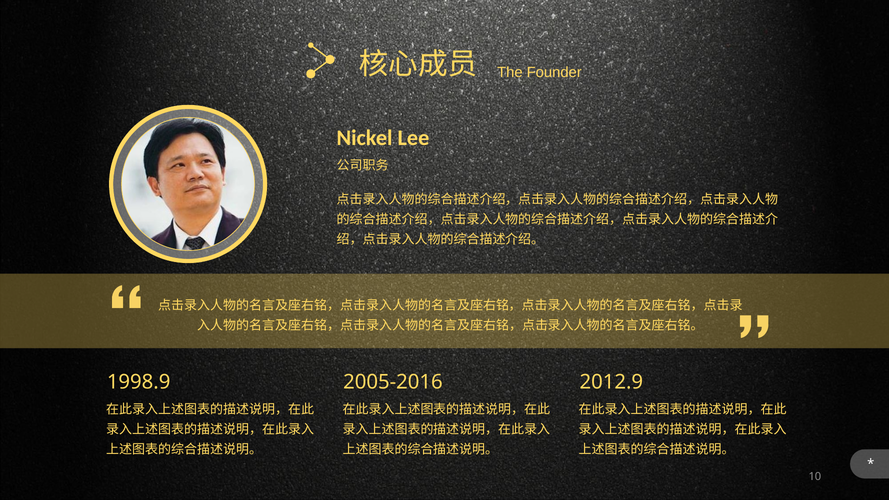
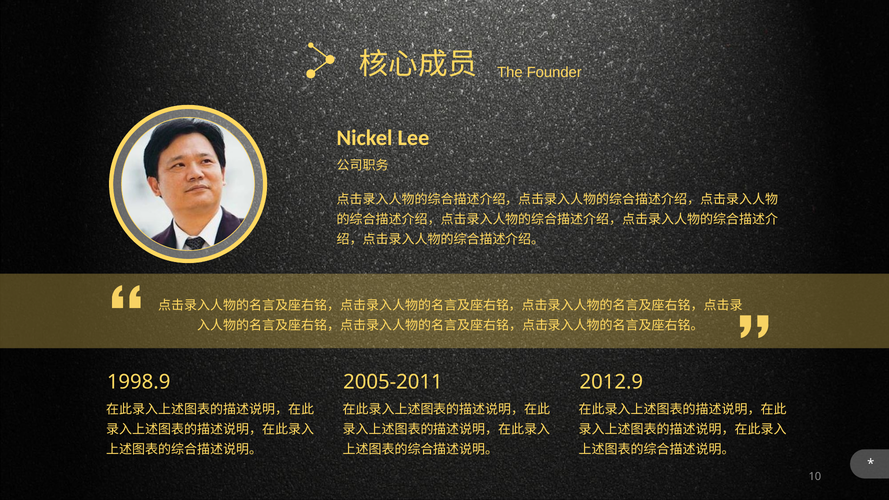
2005-2016: 2005-2016 -> 2005-2011
